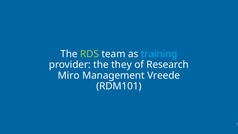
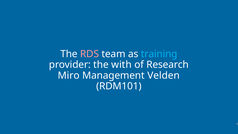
RDS colour: light green -> pink
they: they -> with
Vreede: Vreede -> Velden
